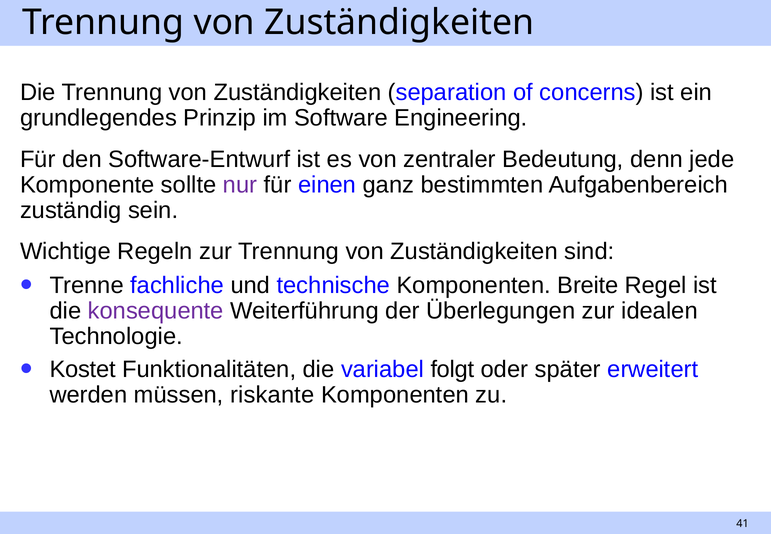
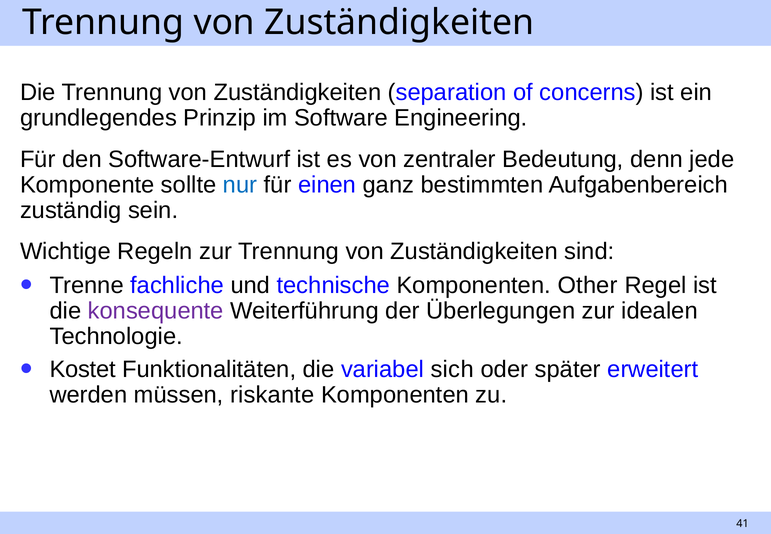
nur colour: purple -> blue
Breite: Breite -> Other
folgt: folgt -> sich
